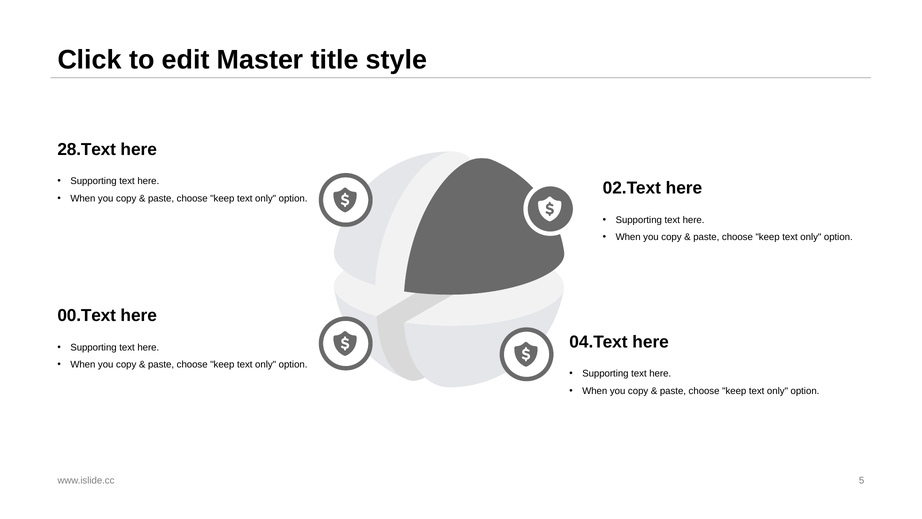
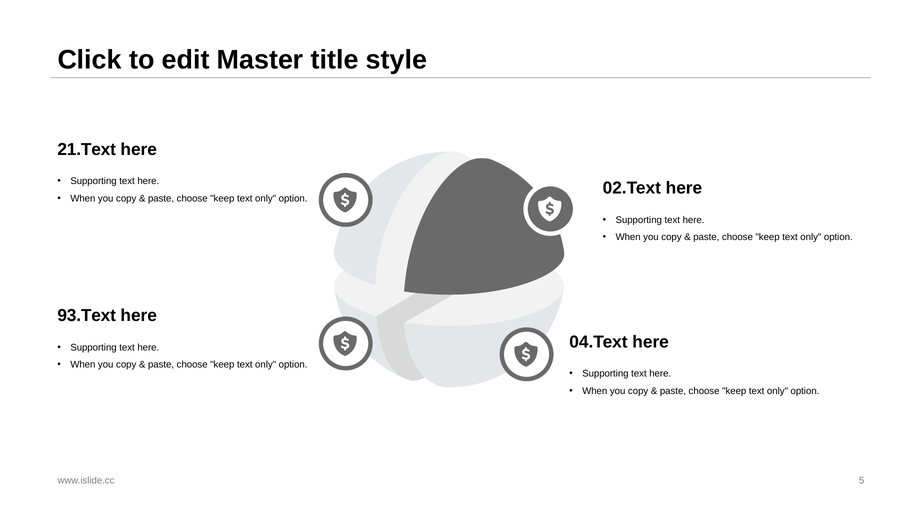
28.Text: 28.Text -> 21.Text
00.Text: 00.Text -> 93.Text
